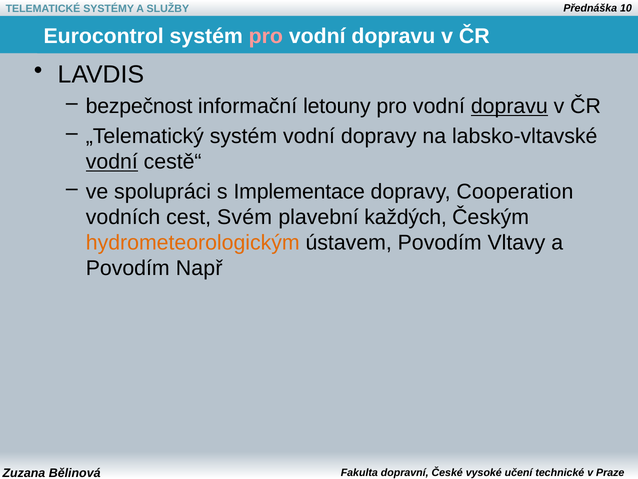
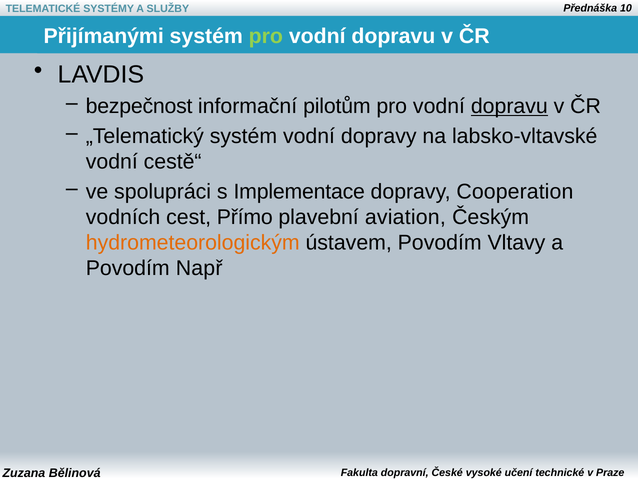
Eurocontrol: Eurocontrol -> Přijímanými
pro at (266, 36) colour: pink -> light green
letouny: letouny -> pilotům
vodní at (112, 162) underline: present -> none
Svém: Svém -> Přímo
každých: každých -> aviation
